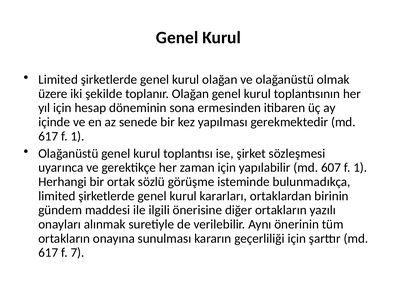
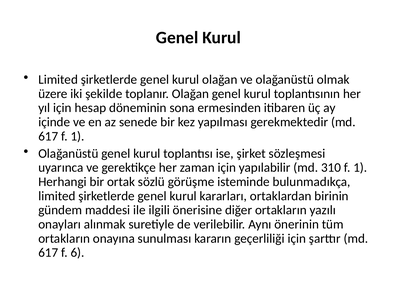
607: 607 -> 310
7: 7 -> 6
